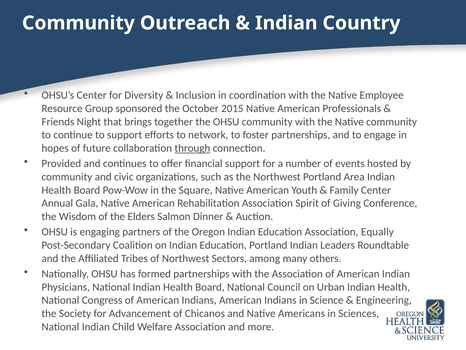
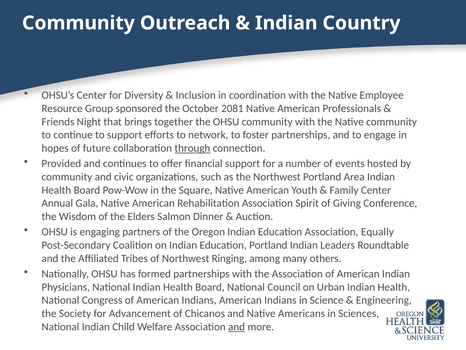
2015: 2015 -> 2081
Sectors: Sectors -> Ringing
and at (237, 326) underline: none -> present
